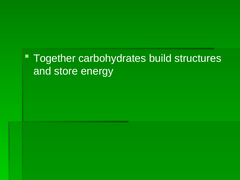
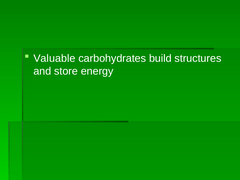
Together: Together -> Valuable
